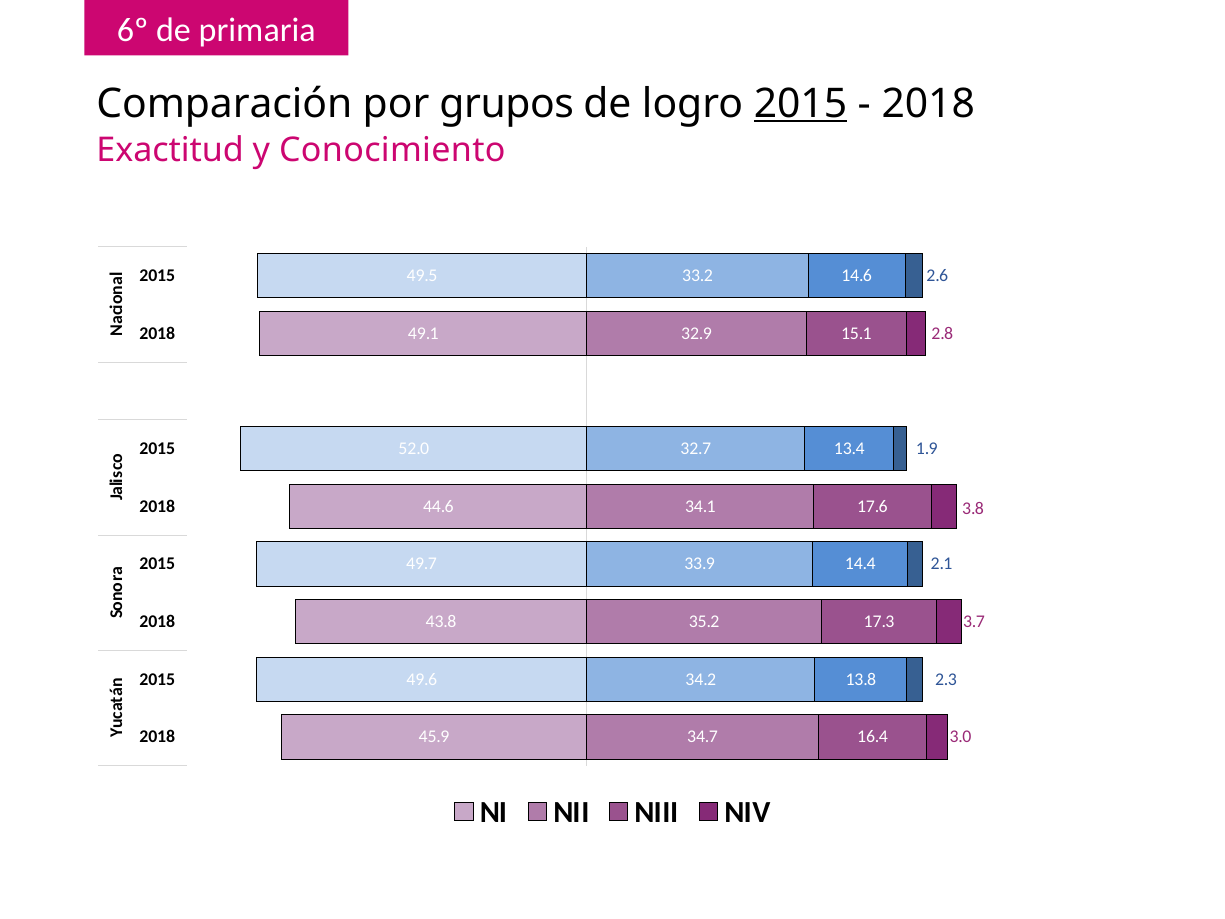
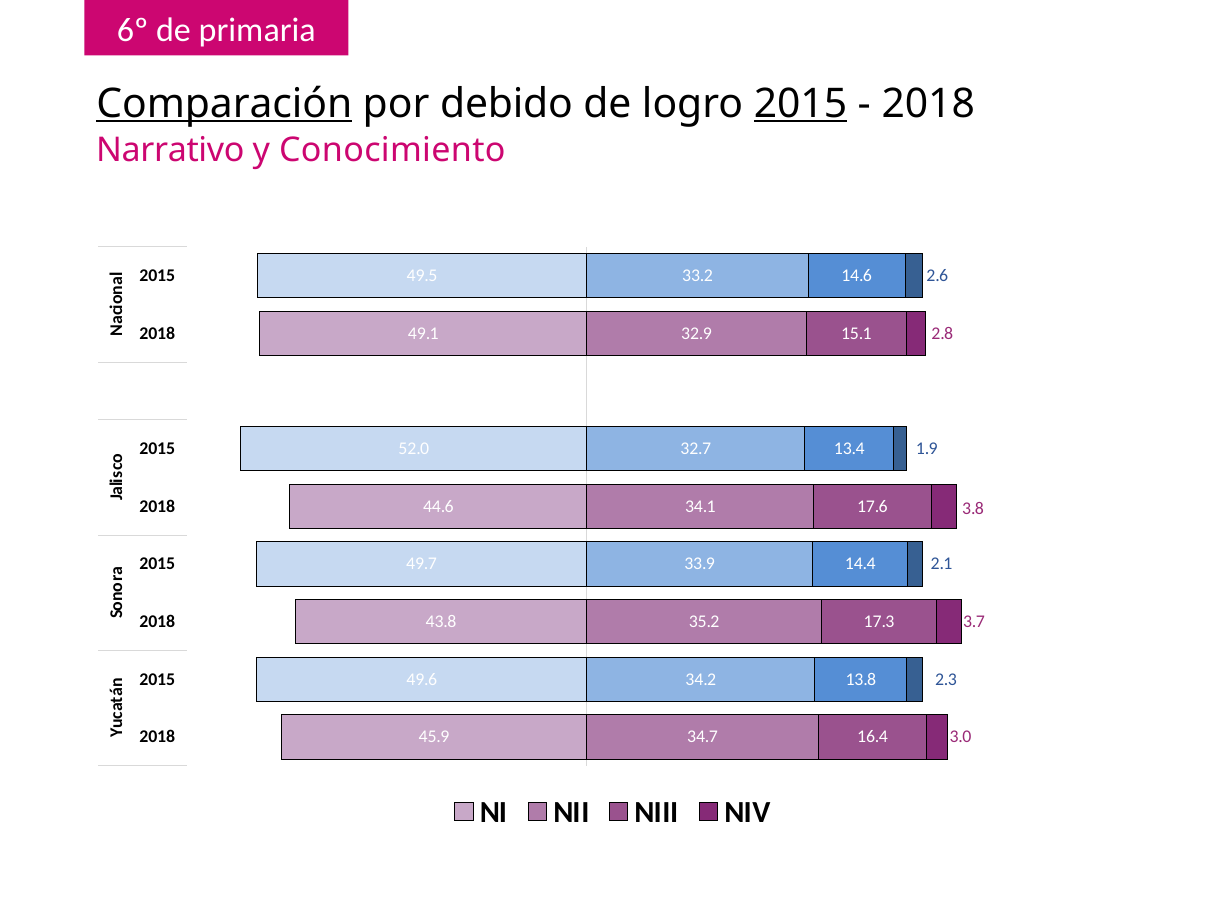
Comparación underline: none -> present
grupos: grupos -> debido
Exactitud: Exactitud -> Narrativo
